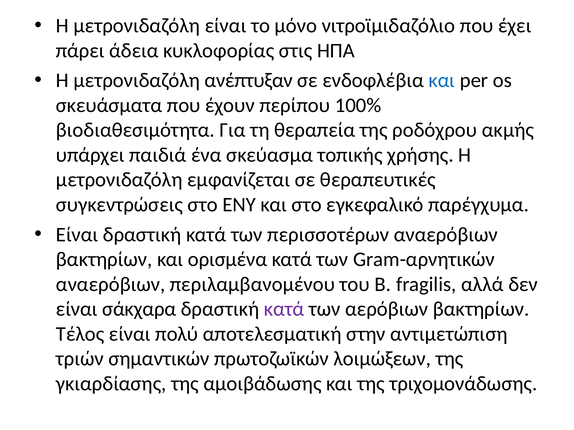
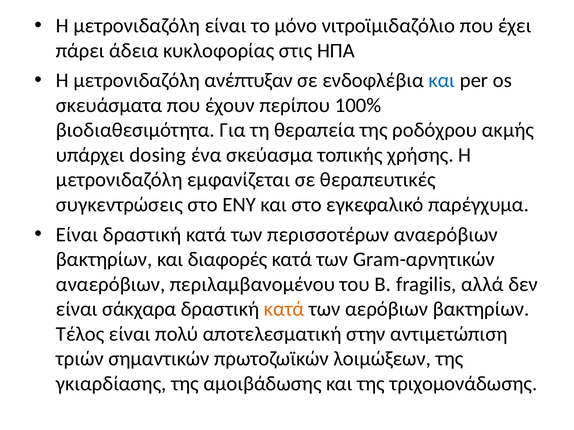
παιδιά: παιδιά -> dosing
ορισμένα: ορισμένα -> διαφορές
κατά at (284, 309) colour: purple -> orange
